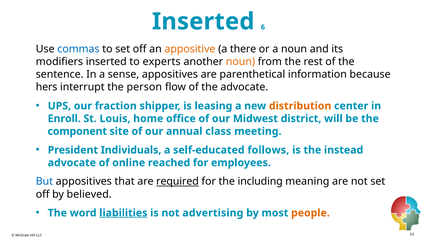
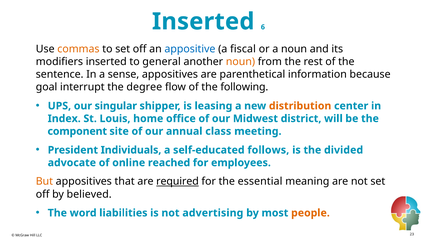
commas colour: blue -> orange
appositive colour: orange -> blue
there: there -> fiscal
experts: experts -> general
hers: hers -> goal
person: person -> degree
the advocate: advocate -> following
fraction: fraction -> singular
Enroll: Enroll -> Index
instead: instead -> divided
But colour: blue -> orange
including: including -> essential
liabilities underline: present -> none
